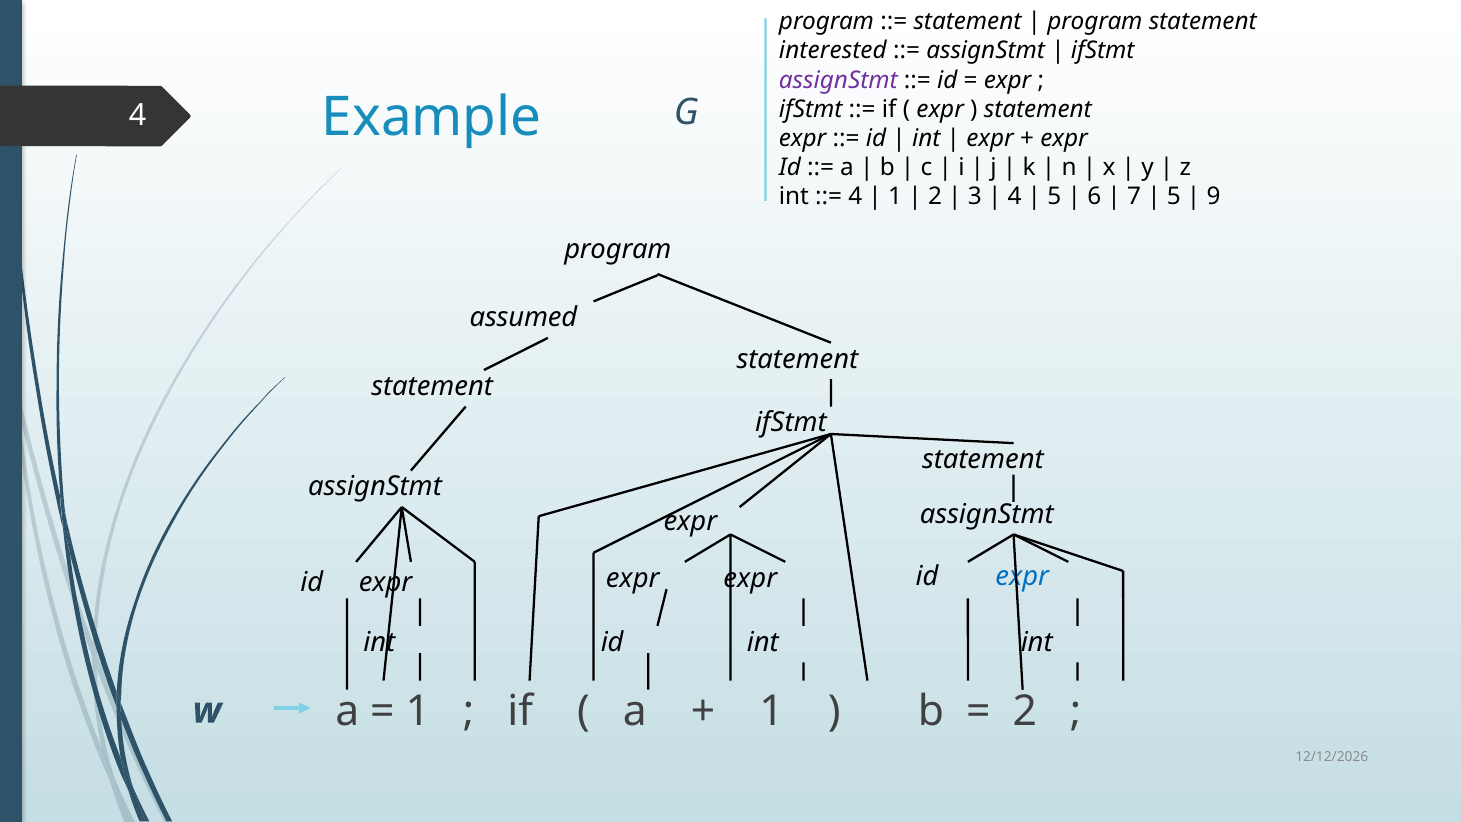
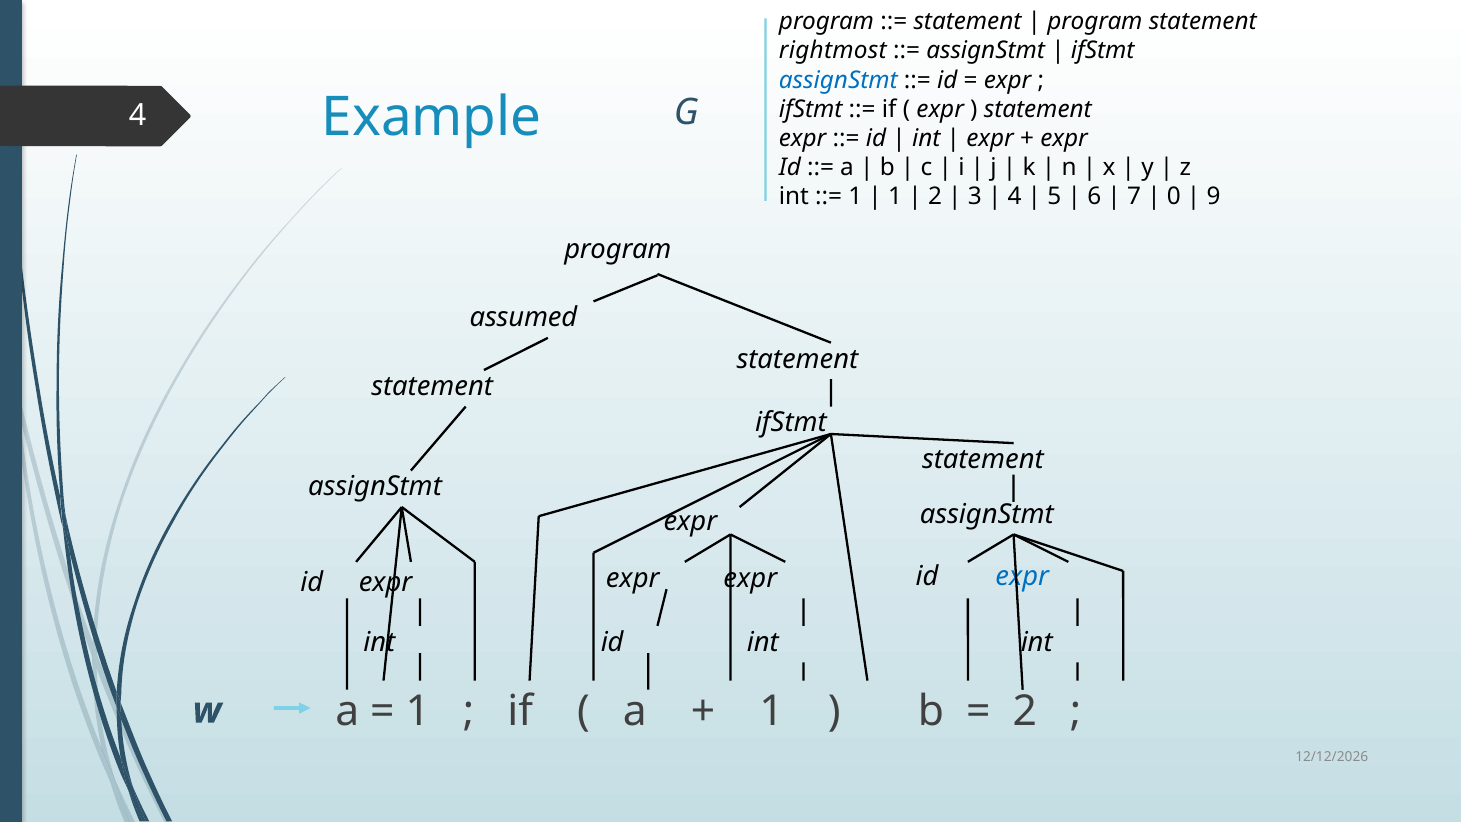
interested: interested -> rightmost
assignStmt at (838, 80) colour: purple -> blue
4 at (855, 197): 4 -> 1
5 at (1174, 197): 5 -> 0
